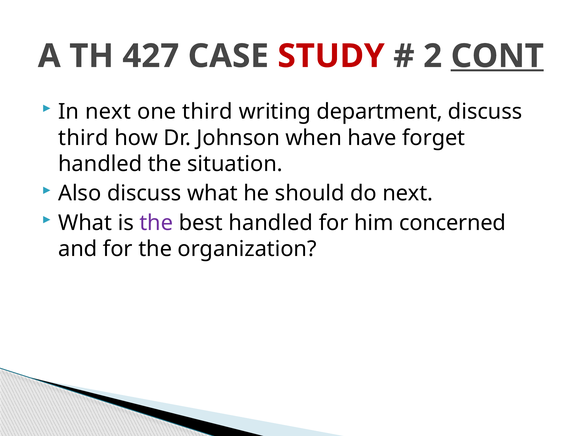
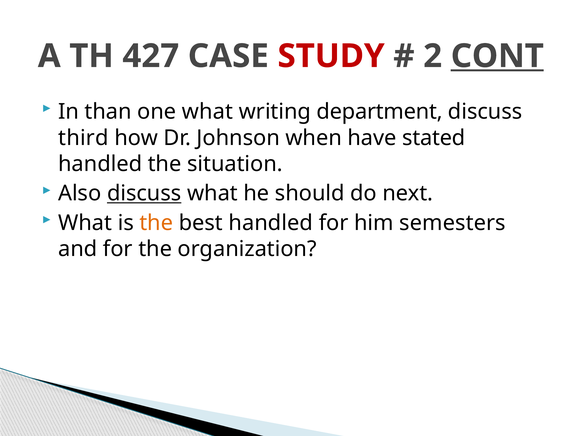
In next: next -> than
one third: third -> what
forget: forget -> stated
discuss at (144, 194) underline: none -> present
the at (156, 223) colour: purple -> orange
concerned: concerned -> semesters
